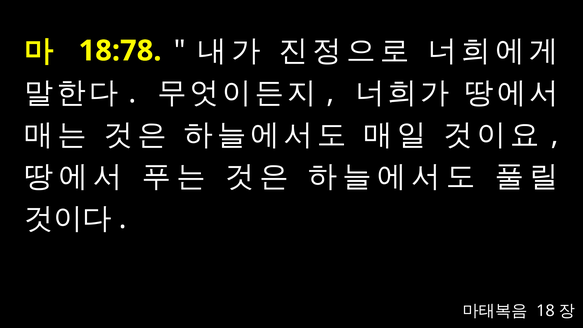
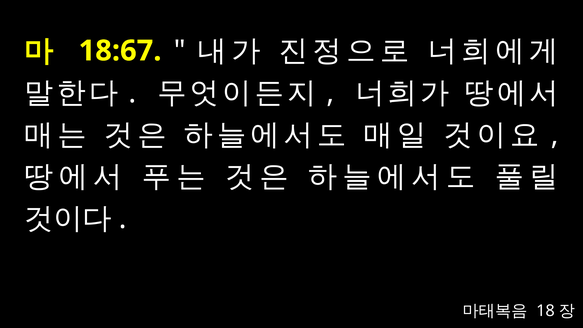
18:78: 18:78 -> 18:67
